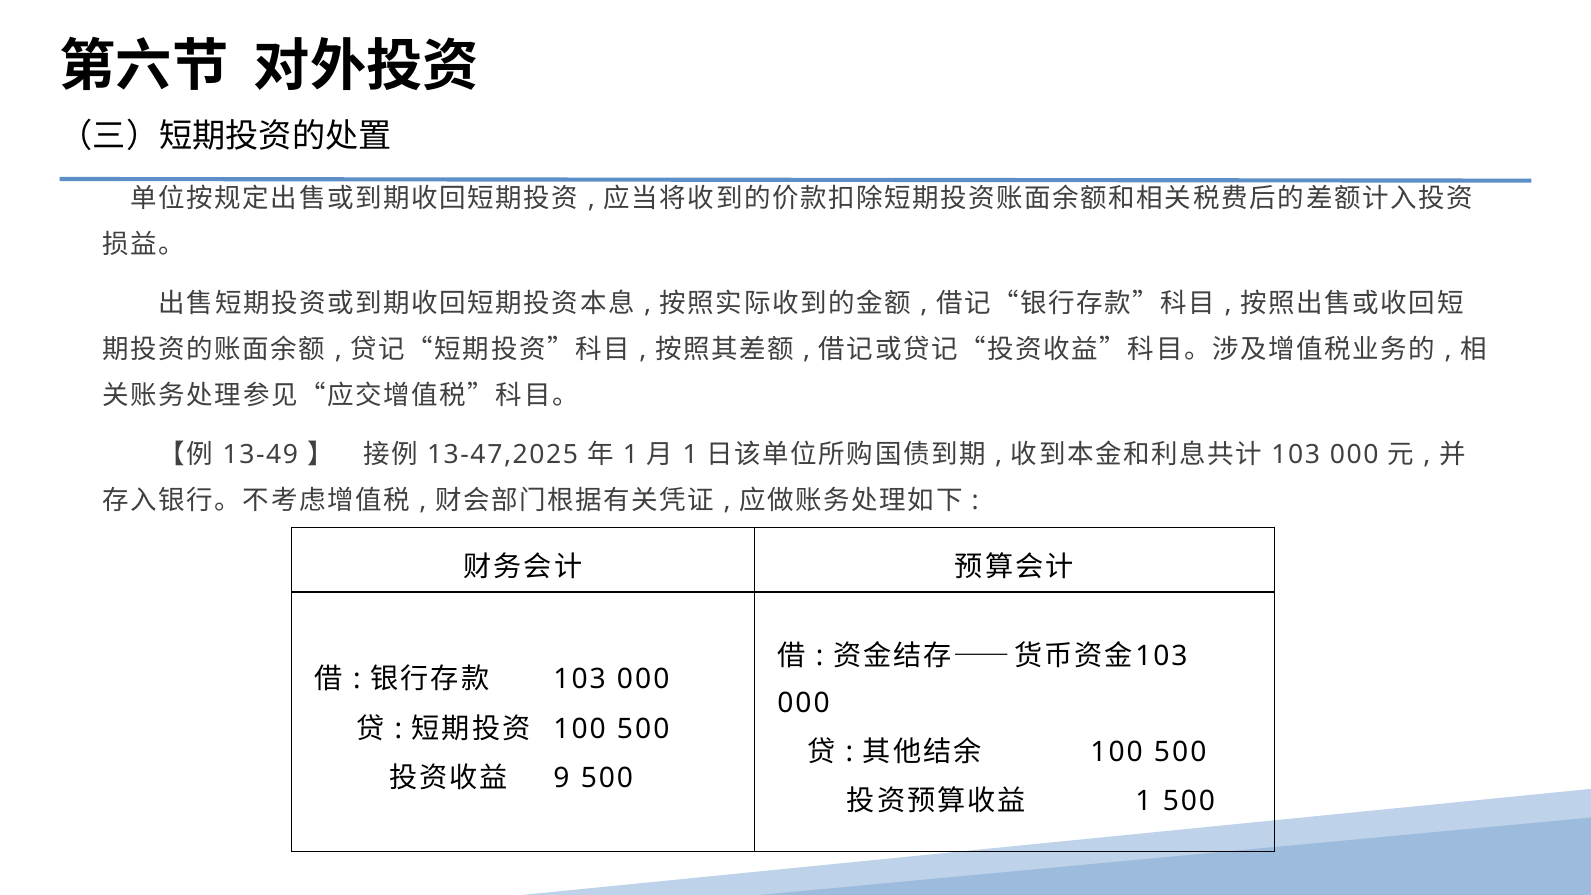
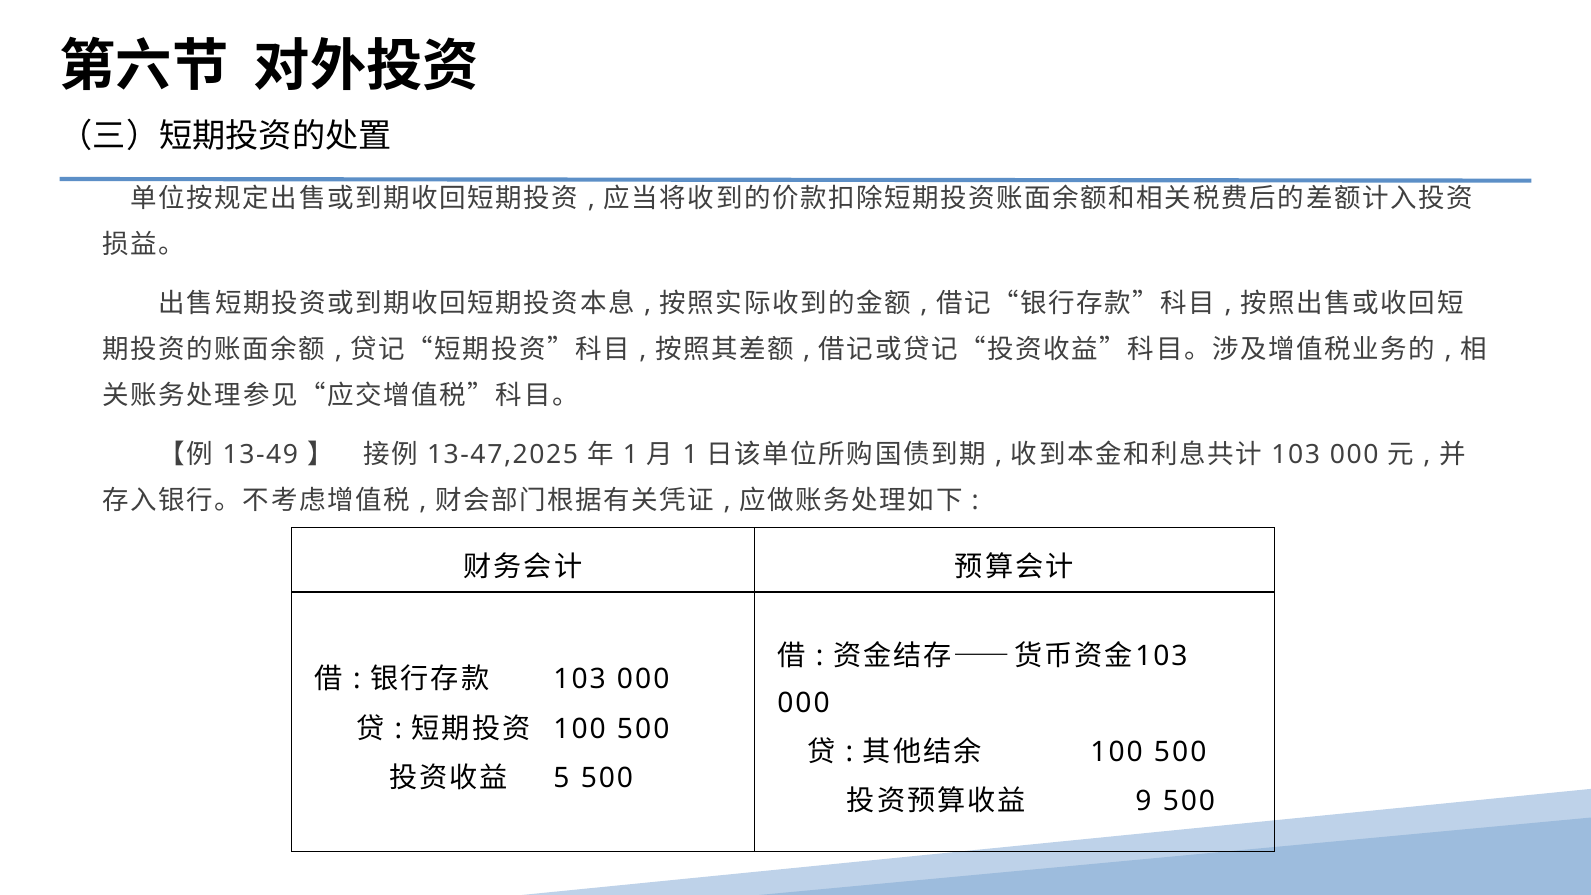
9: 9 -> 5
1 at (1143, 801): 1 -> 9
